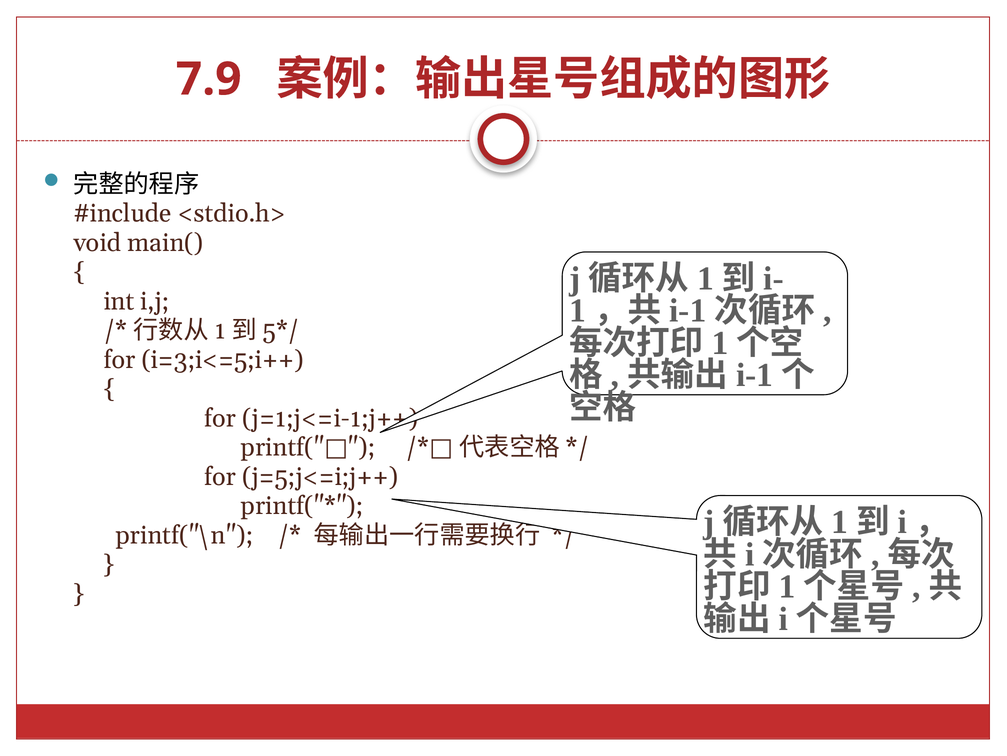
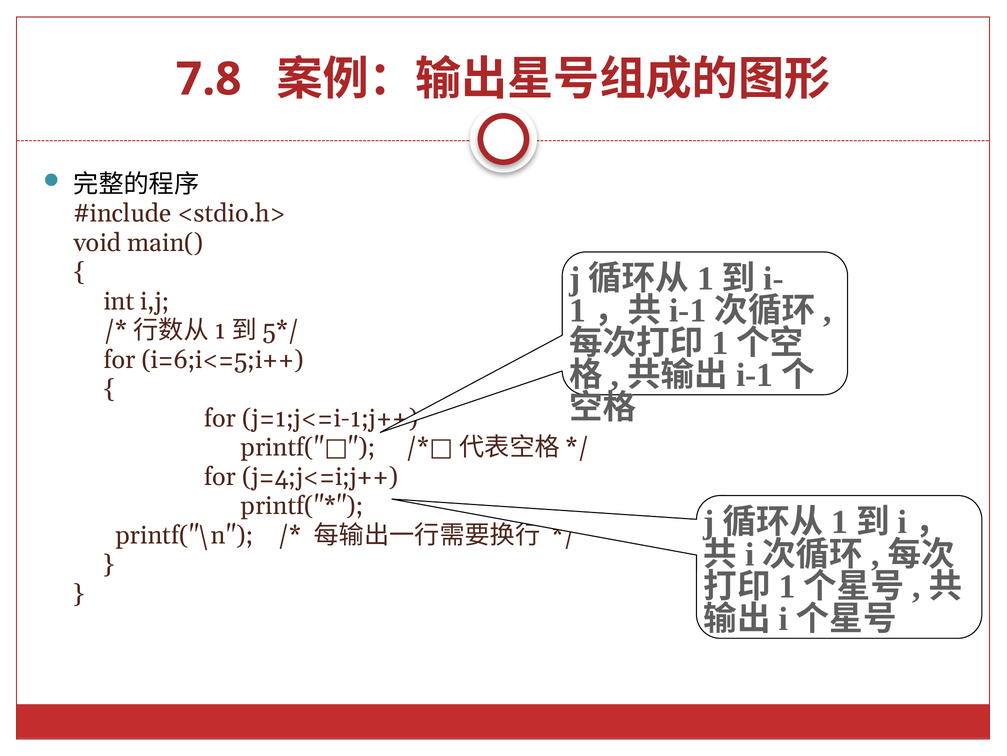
7.9: 7.9 -> 7.8
i=3;i<=5;i++: i=3;i<=5;i++ -> i=6;i<=5;i++
j=5;j<=i;j++: j=5;j<=i;j++ -> j=4;j<=i;j++
